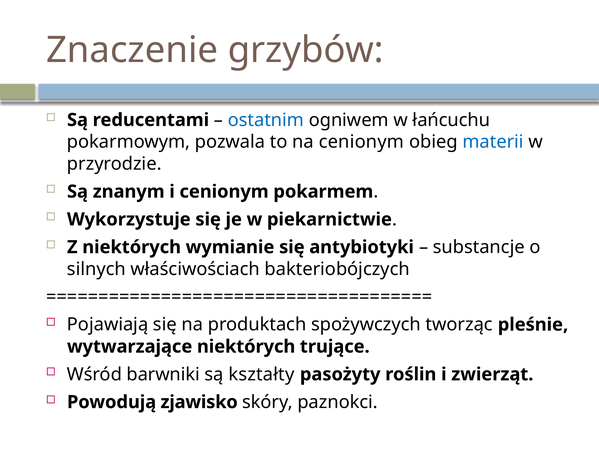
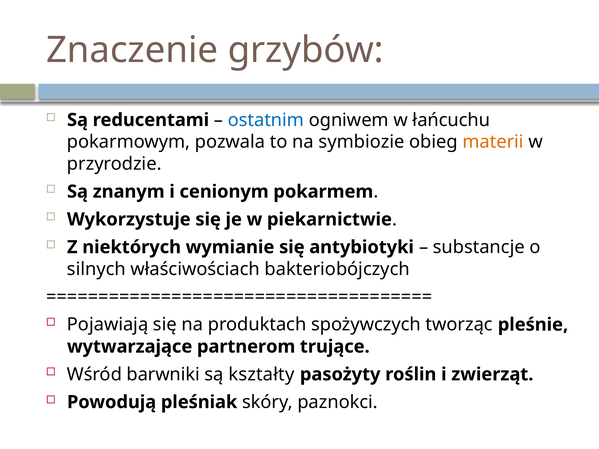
na cenionym: cenionym -> symbiozie
materii colour: blue -> orange
wytwarzające niektórych: niektórych -> partnerom
zjawisko: zjawisko -> pleśniak
